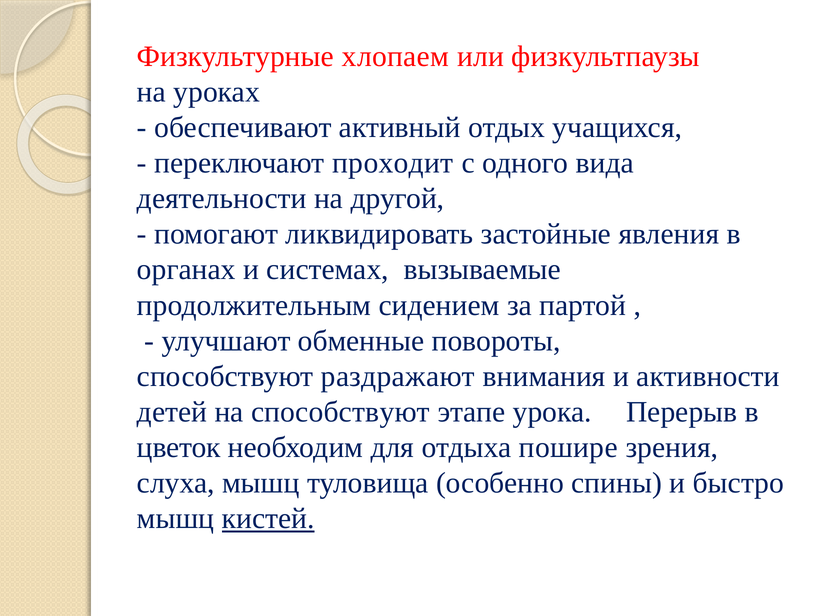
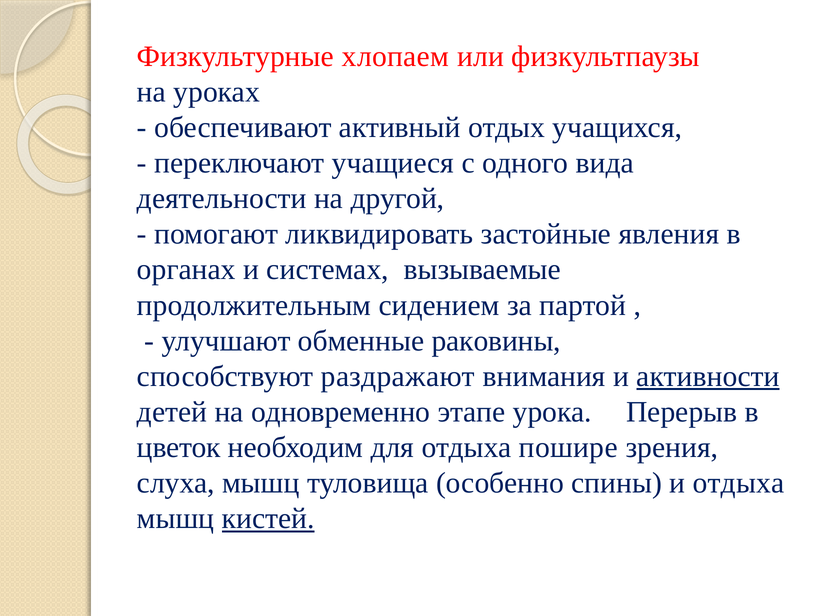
проходит: проходит -> учащиеся
повороты: повороты -> раковины
активности underline: none -> present
на способствуют: способствуют -> одновременно
и быстро: быстро -> отдыха
